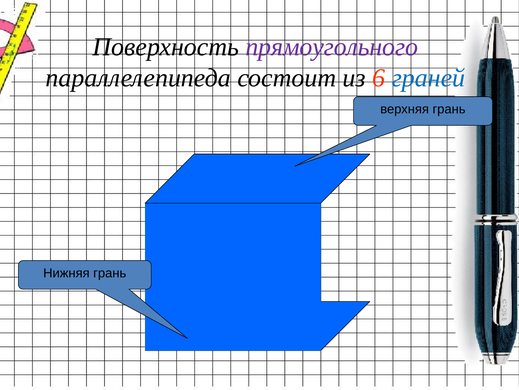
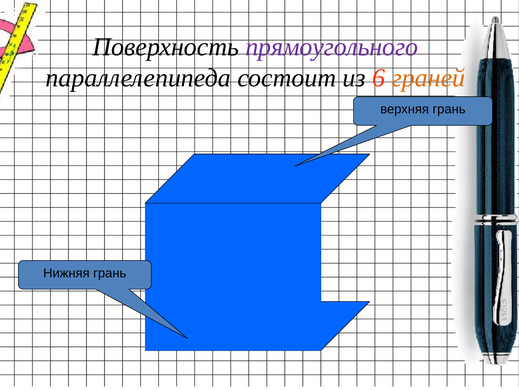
граней colour: blue -> orange
